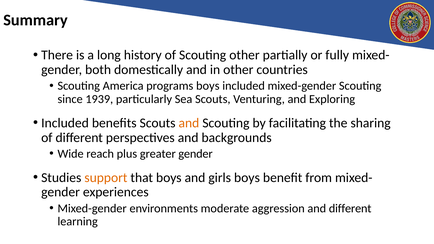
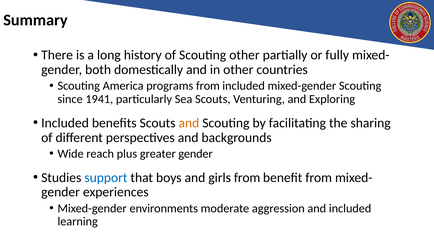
programs boys: boys -> from
1939: 1939 -> 1941
support colour: orange -> blue
girls boys: boys -> from
and different: different -> included
